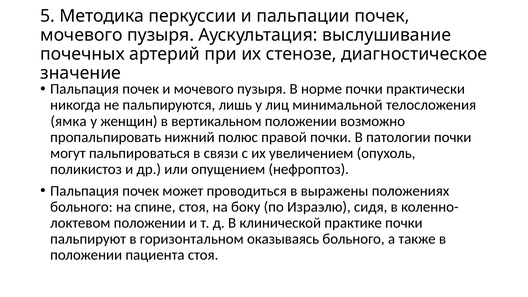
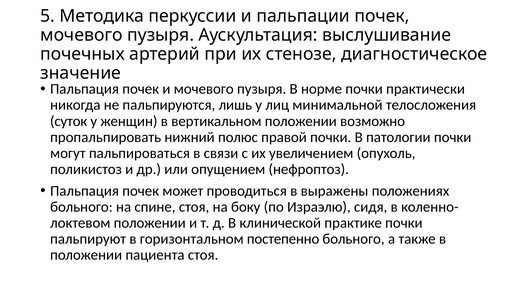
ямка: ямка -> суток
оказываясь: оказываясь -> постепенно
